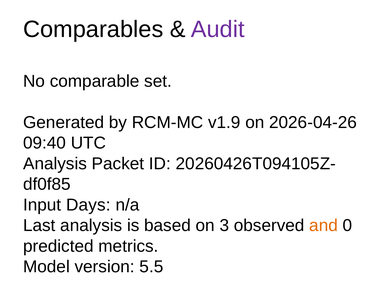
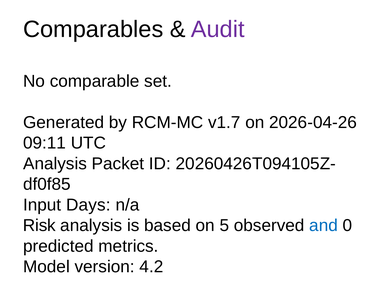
v1.9: v1.9 -> v1.7
09:40: 09:40 -> 09:11
Last: Last -> Risk
3: 3 -> 5
and colour: orange -> blue
5.5: 5.5 -> 4.2
